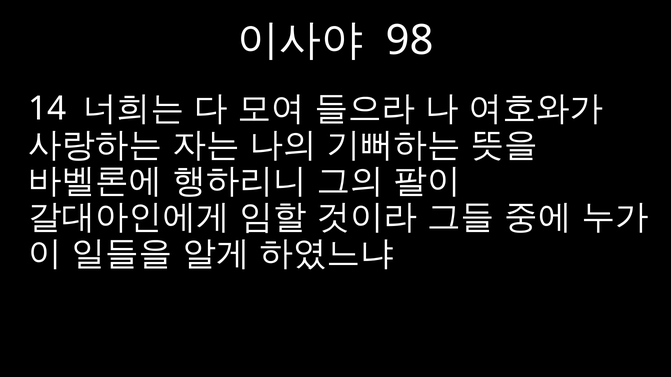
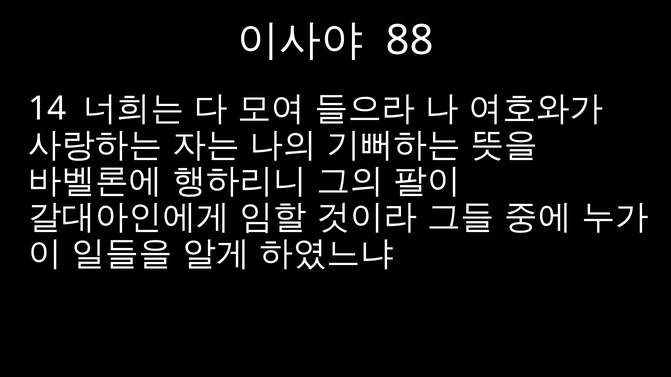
98: 98 -> 88
